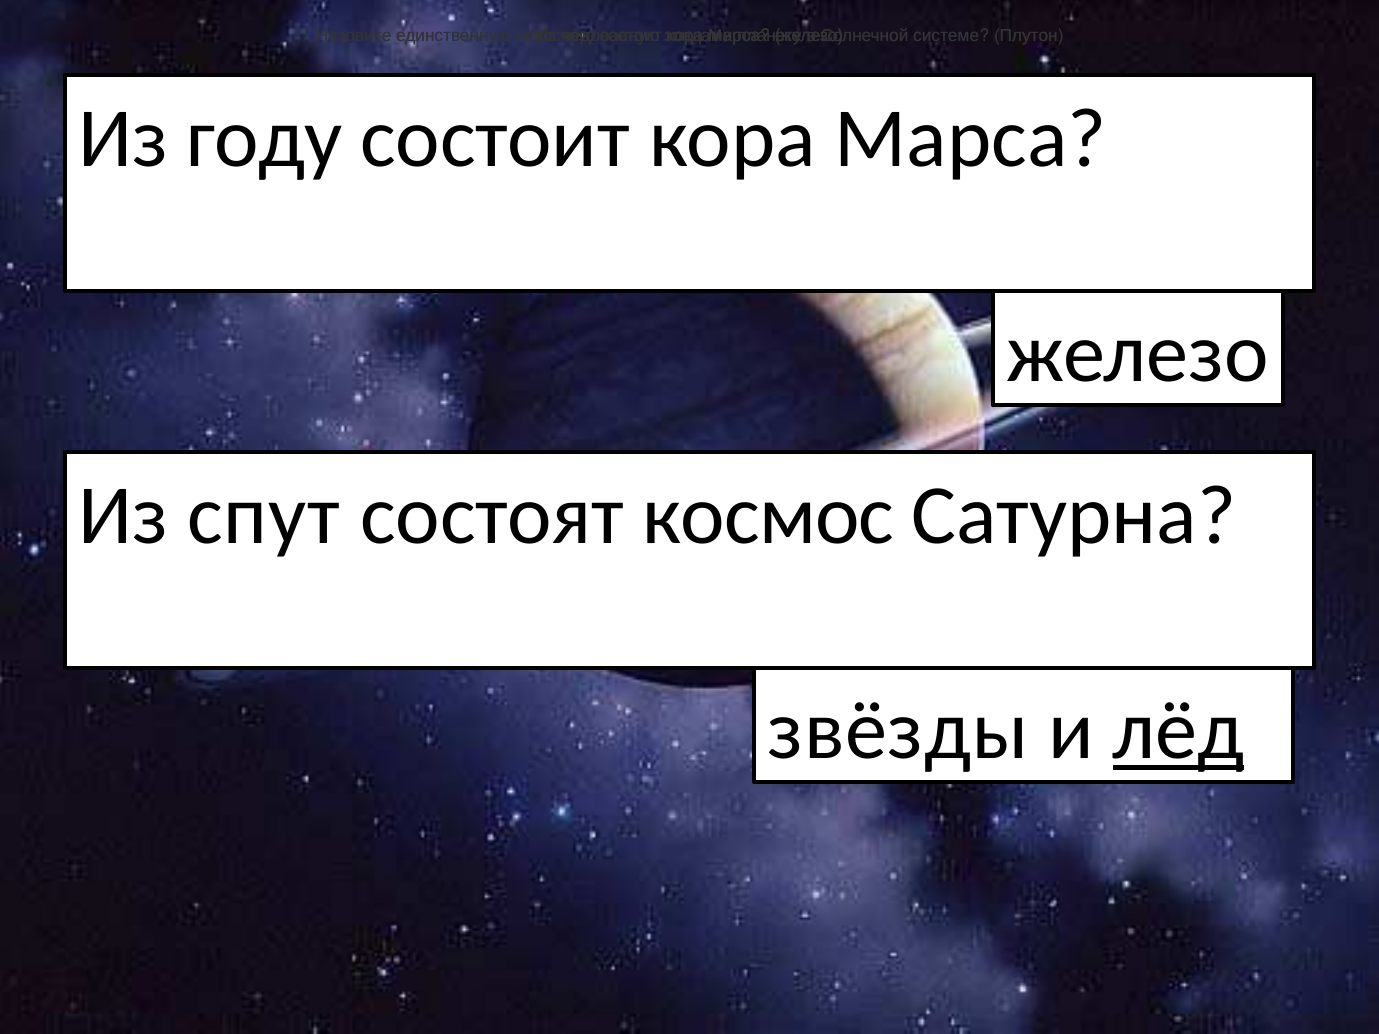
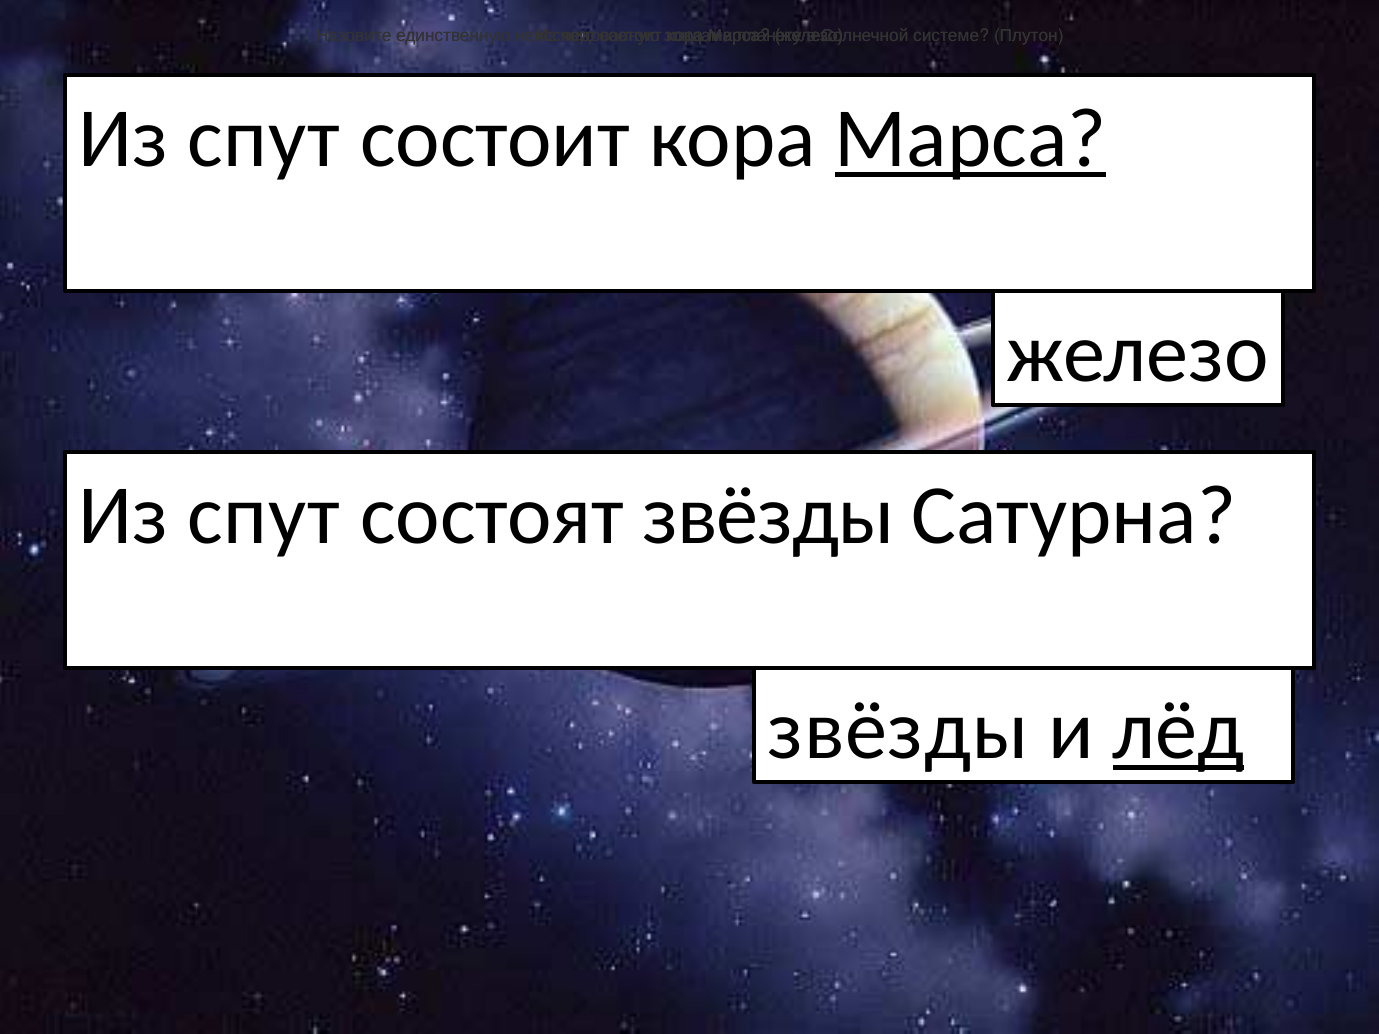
году at (264, 139): году -> спут
Марса at (971, 139) underline: none -> present
состоят космос: космос -> звёзды
